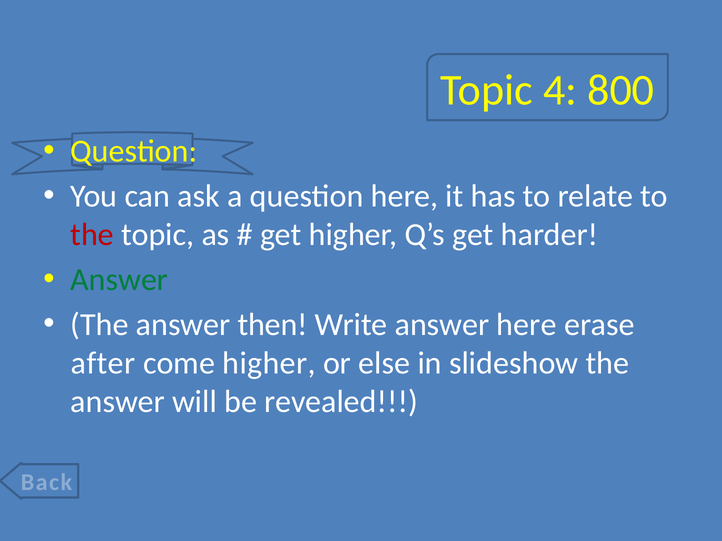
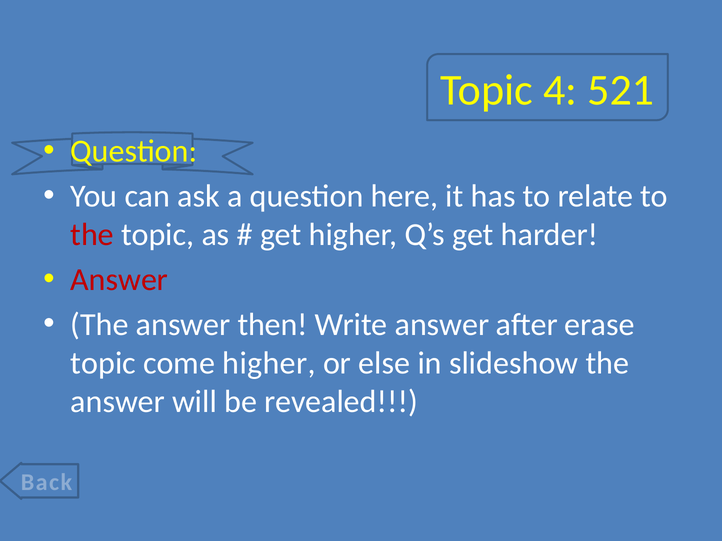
800: 800 -> 521
Answer at (119, 280) colour: green -> red
answer here: here -> after
after at (103, 363): after -> topic
